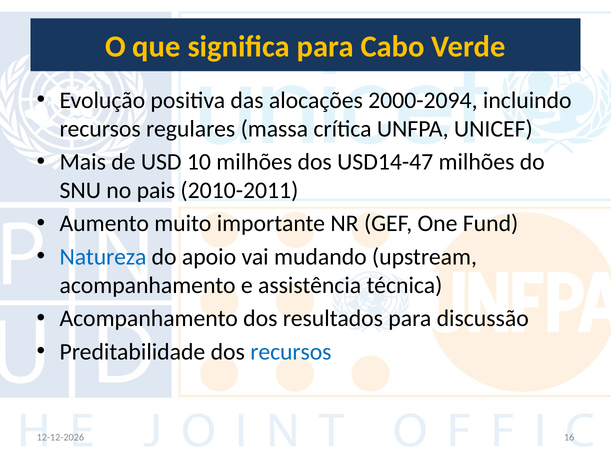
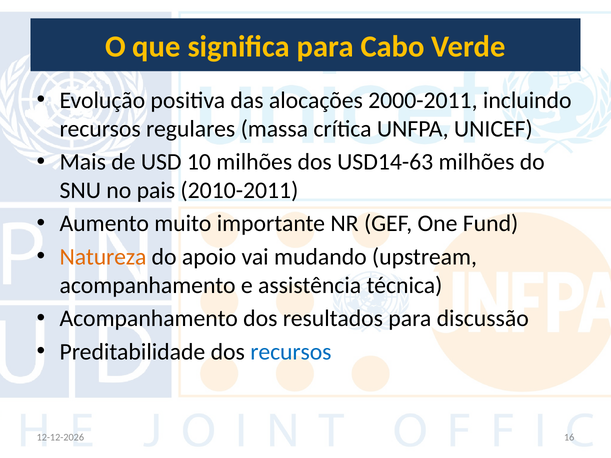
2000-2094: 2000-2094 -> 2000-2011
USD14-47: USD14-47 -> USD14-63
Natureza colour: blue -> orange
